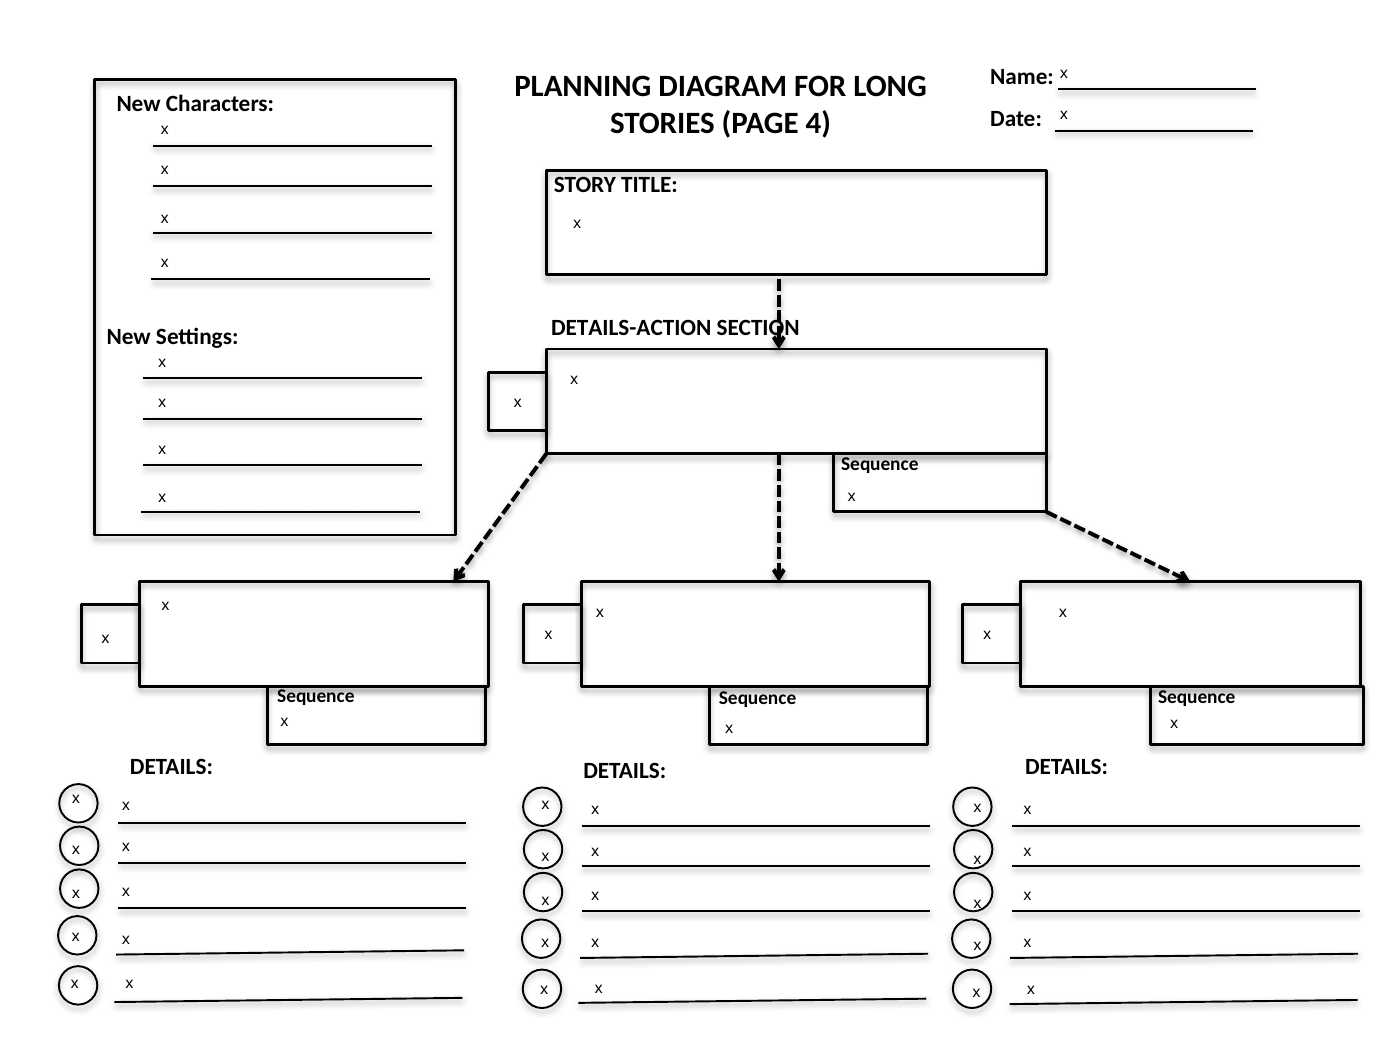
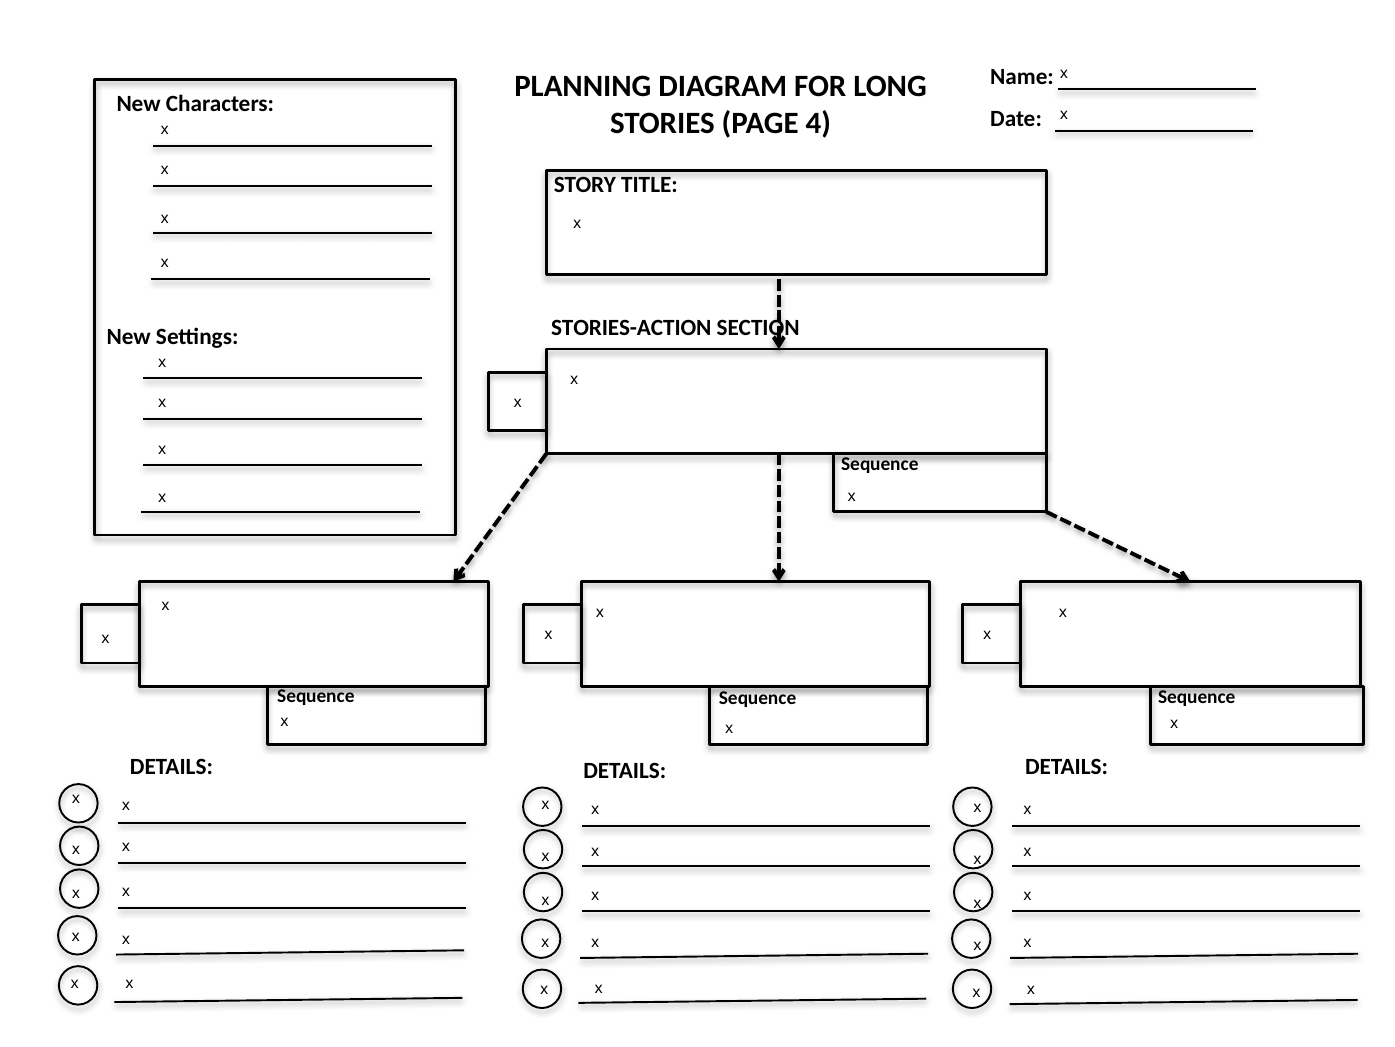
DETAILS-ACTION: DETAILS-ACTION -> STORIES-ACTION
